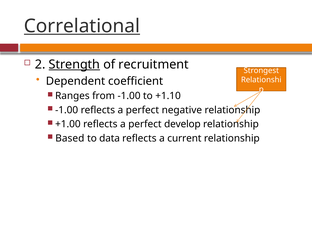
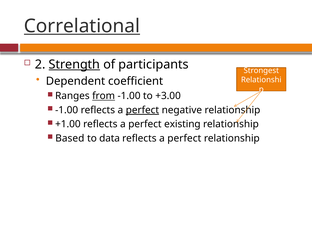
recruitment: recruitment -> participants
from underline: none -> present
+1.10: +1.10 -> +3.00
perfect at (142, 110) underline: none -> present
develop: develop -> existing
current at (184, 138): current -> perfect
